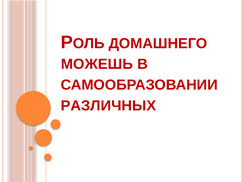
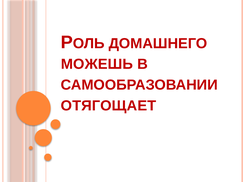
РАЗЛИЧНЫХ: РАЗЛИЧНЫХ -> ОТЯГОЩАЕТ
